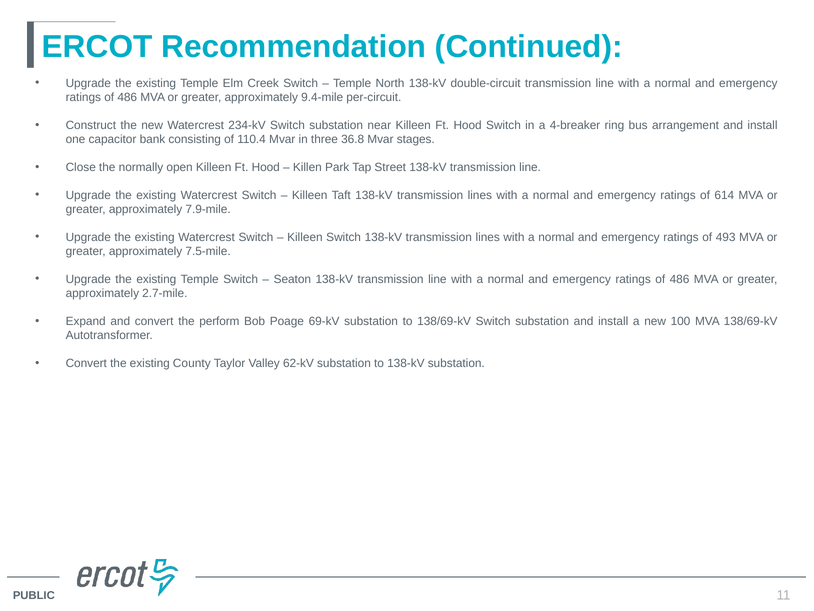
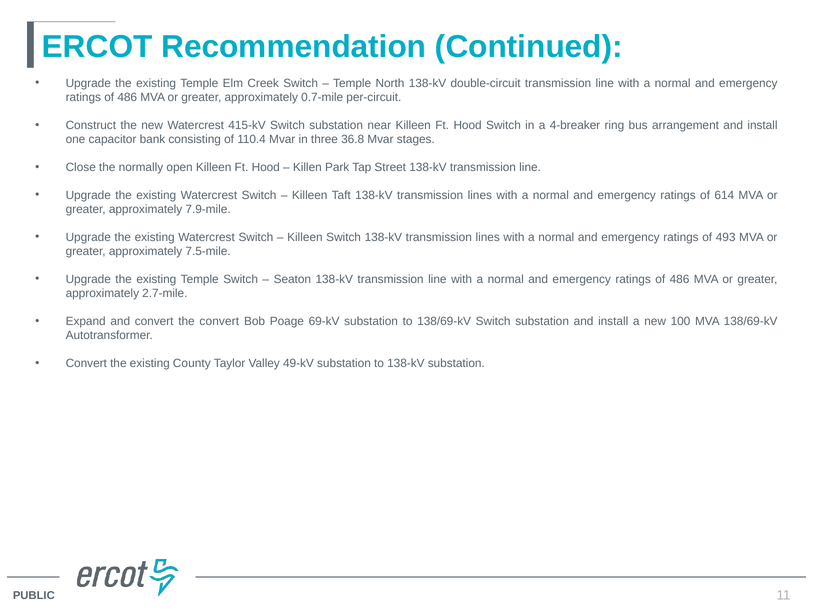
9.4-mile: 9.4-mile -> 0.7-mile
234-kV: 234-kV -> 415-kV
the perform: perform -> convert
62-kV: 62-kV -> 49-kV
